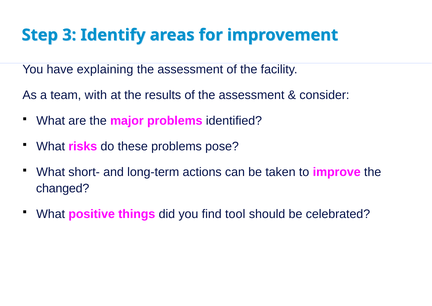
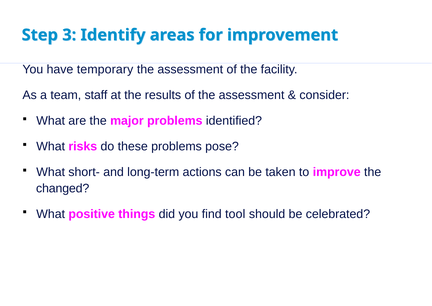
explaining: explaining -> temporary
with: with -> staff
